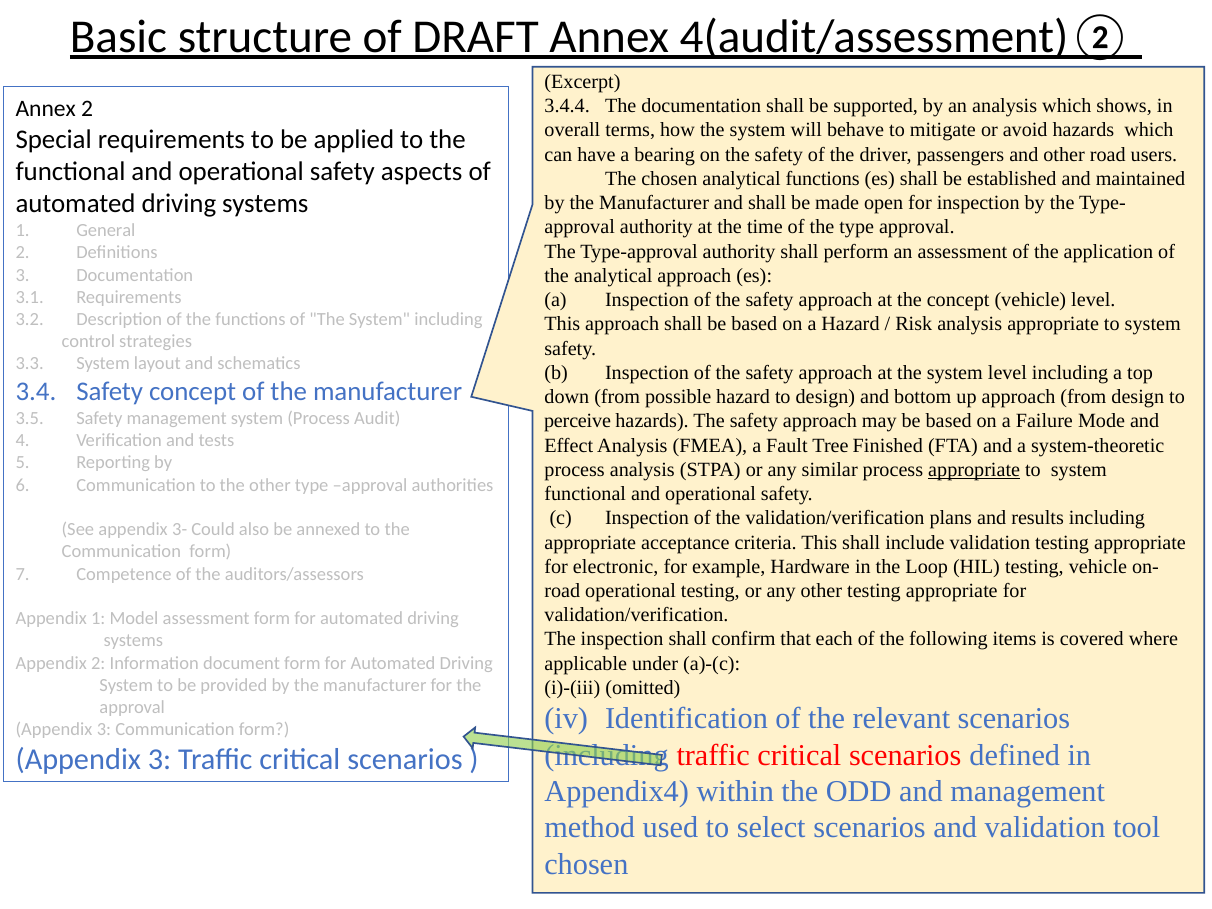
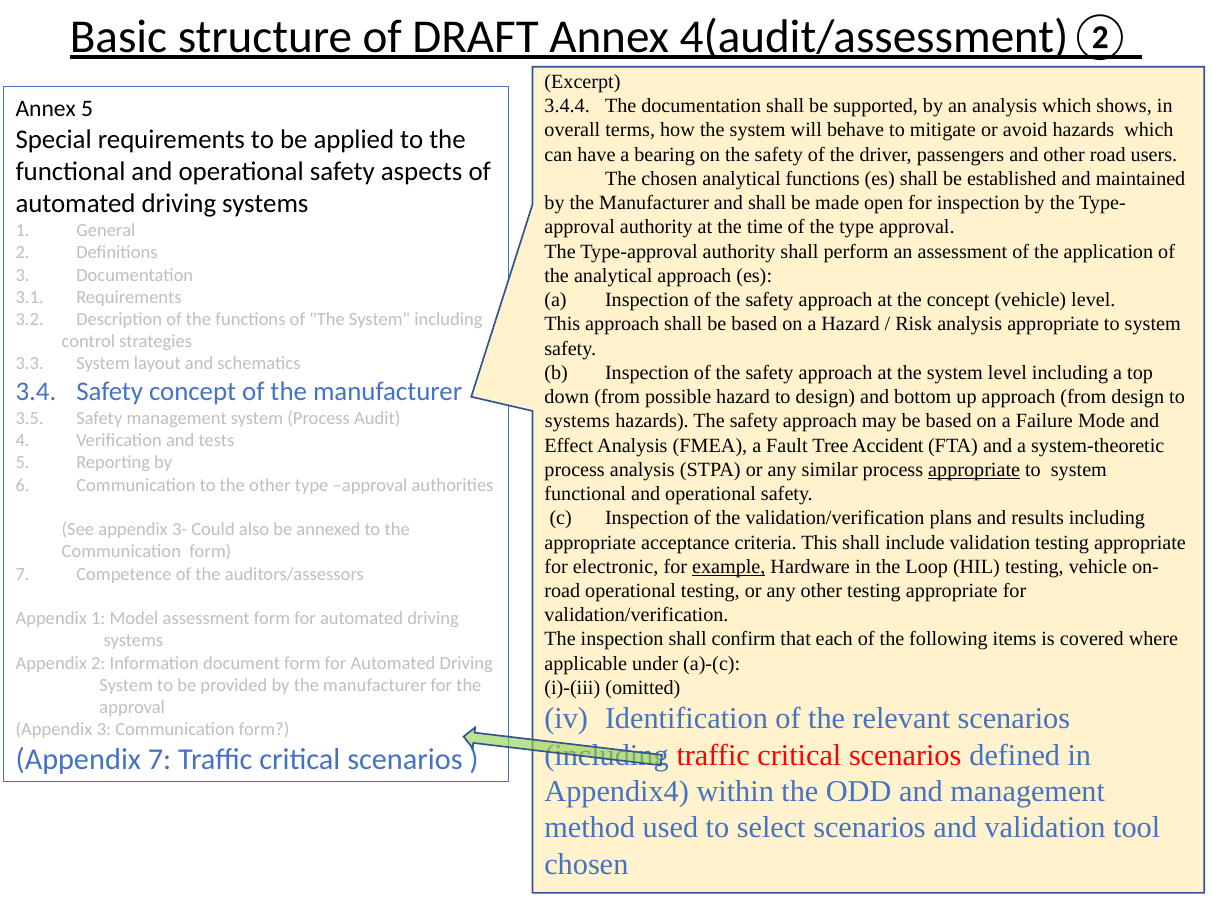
Annex 2: 2 -> 5
perceive at (578, 421): perceive -> systems
Finished: Finished -> Accident
example underline: none -> present
3 at (160, 760): 3 -> 7
